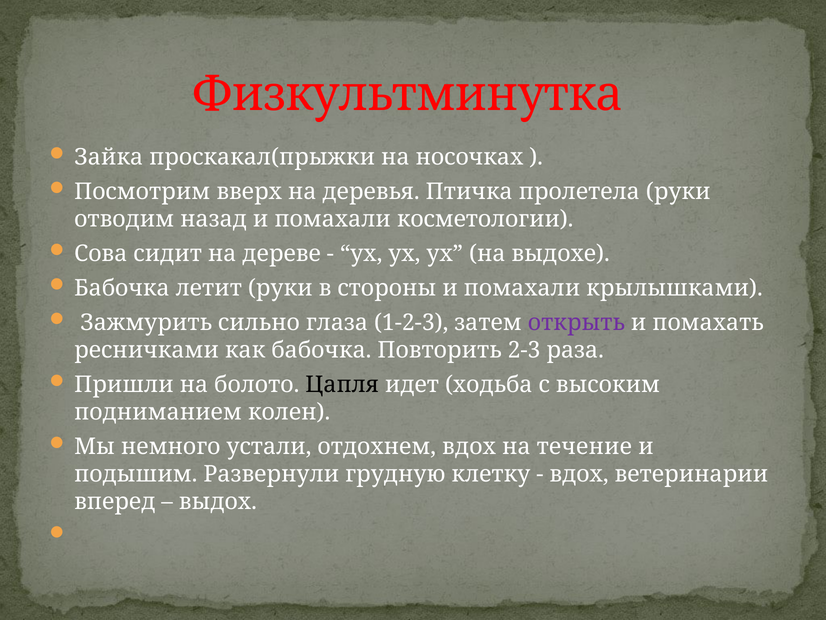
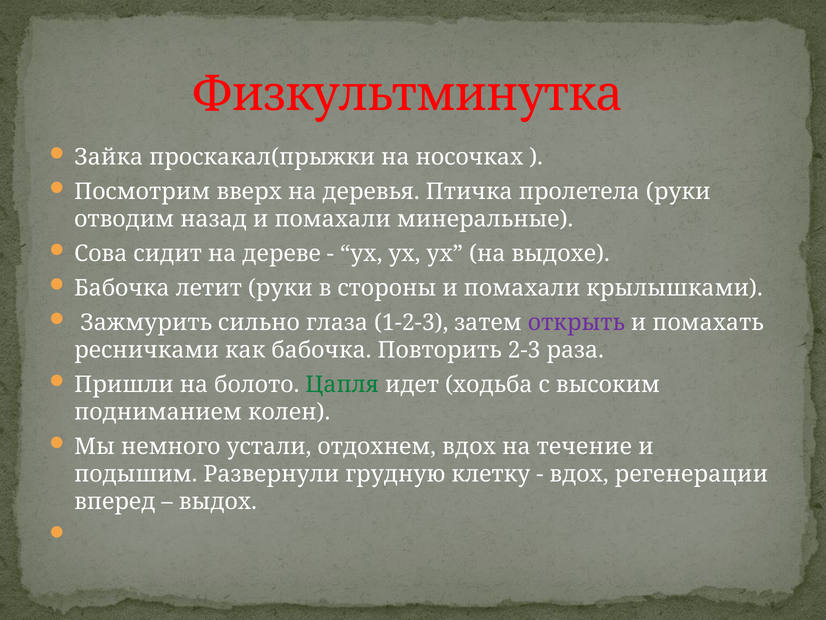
косметологии: косметологии -> минеральные
Цапля colour: black -> green
ветеринарии: ветеринарии -> регенерации
